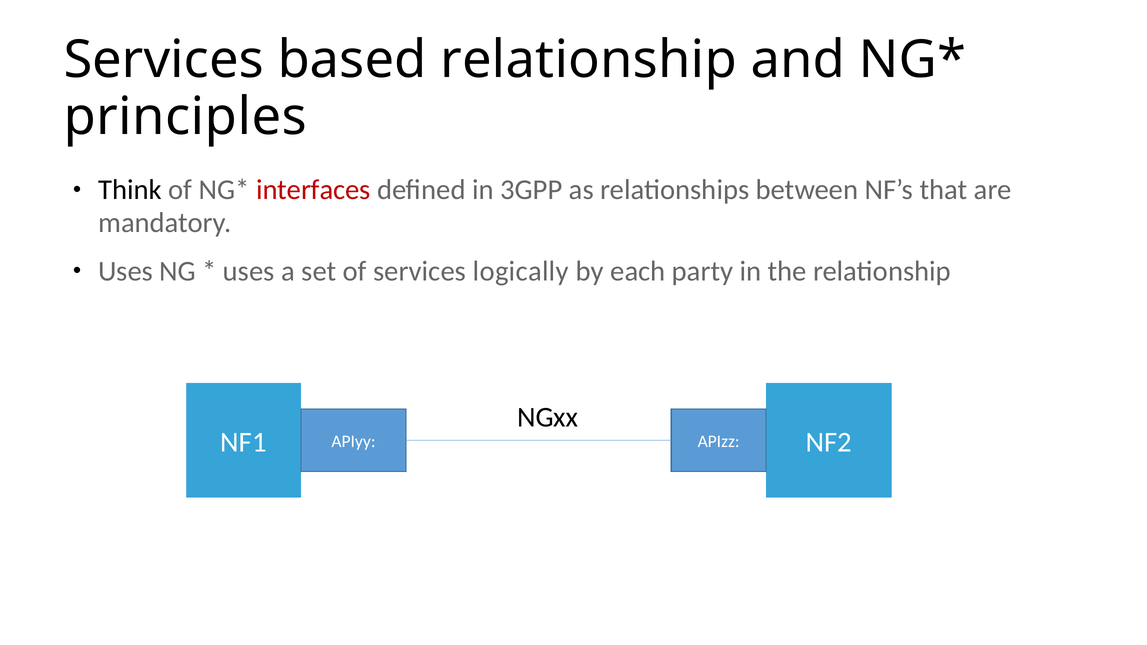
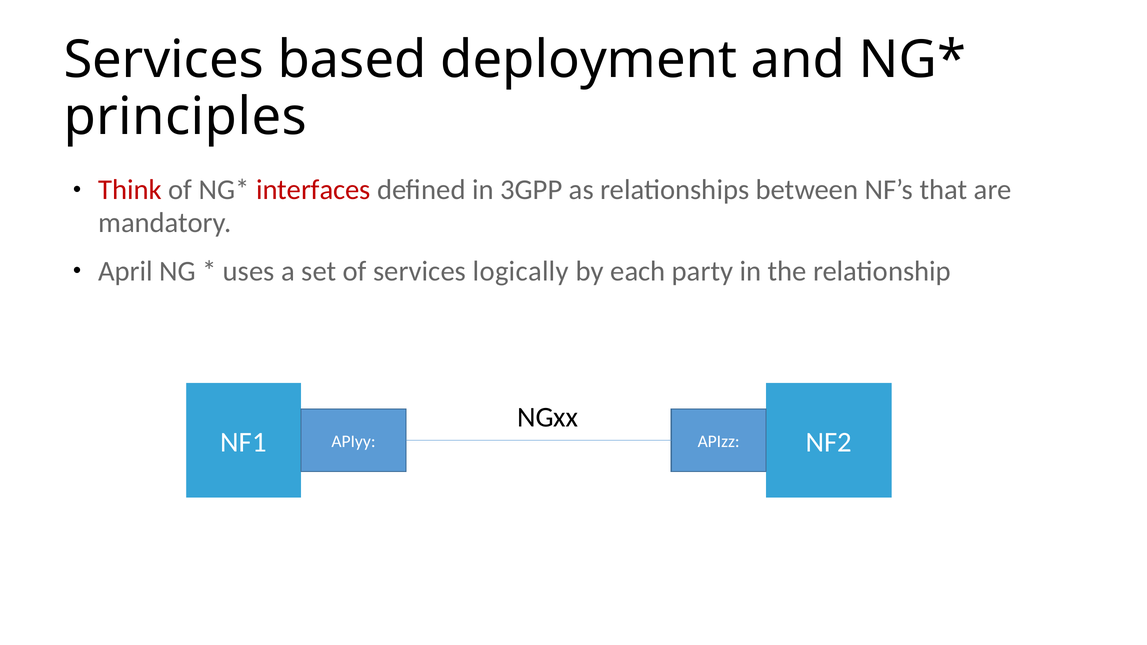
based relationship: relationship -> deployment
Think colour: black -> red
Uses at (126, 271): Uses -> April
